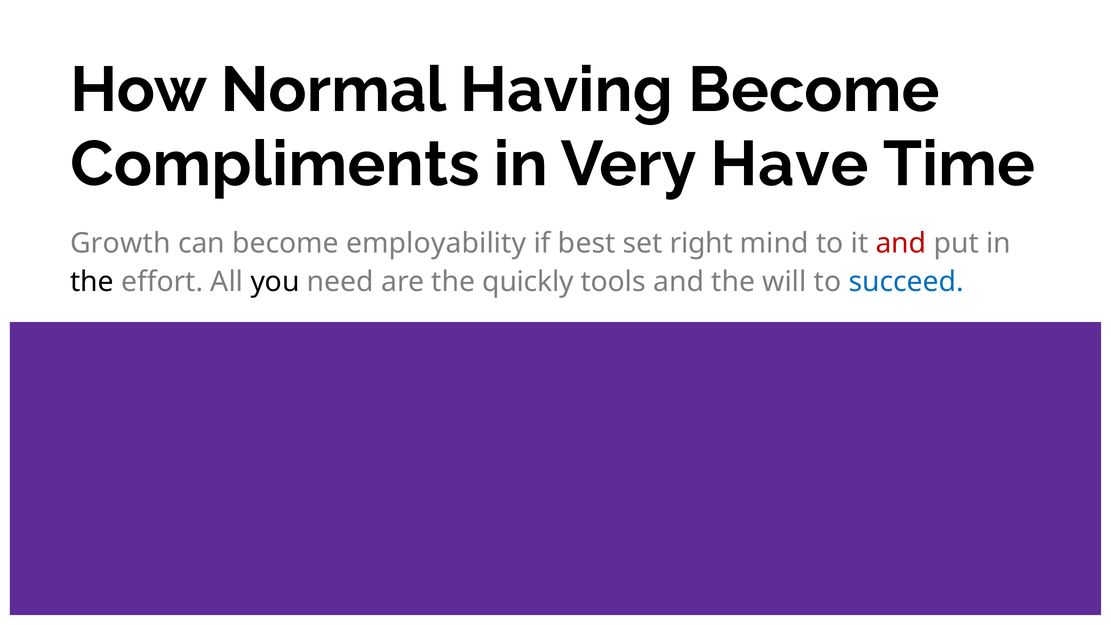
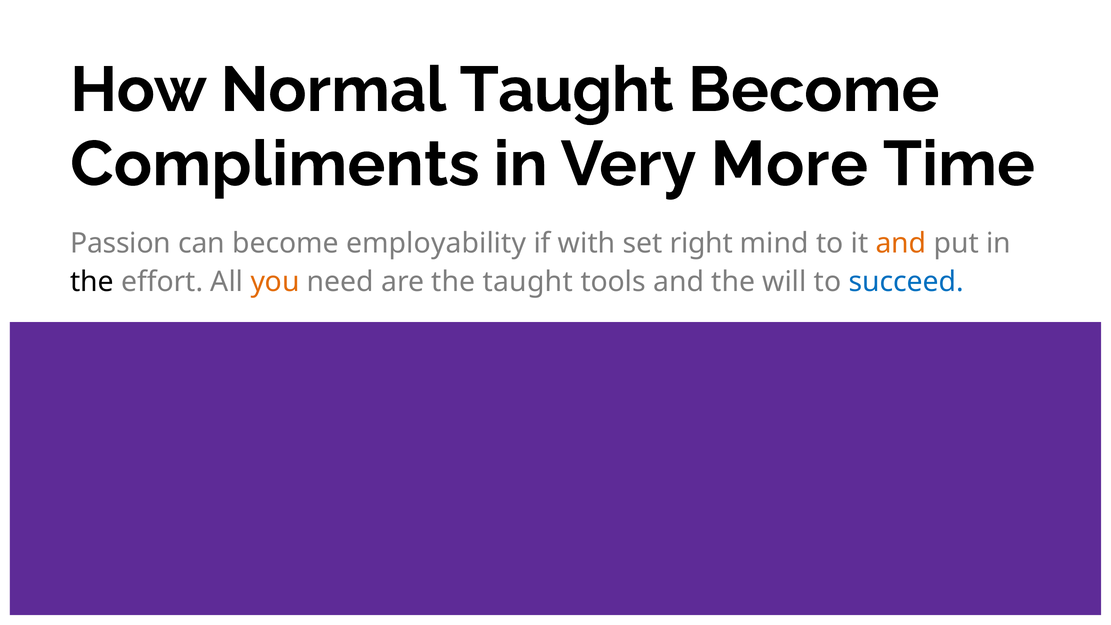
Normal Having: Having -> Taught
Have: Have -> More
Growth: Growth -> Passion
best: best -> with
and at (901, 243) colour: red -> orange
you colour: black -> orange
the quickly: quickly -> taught
